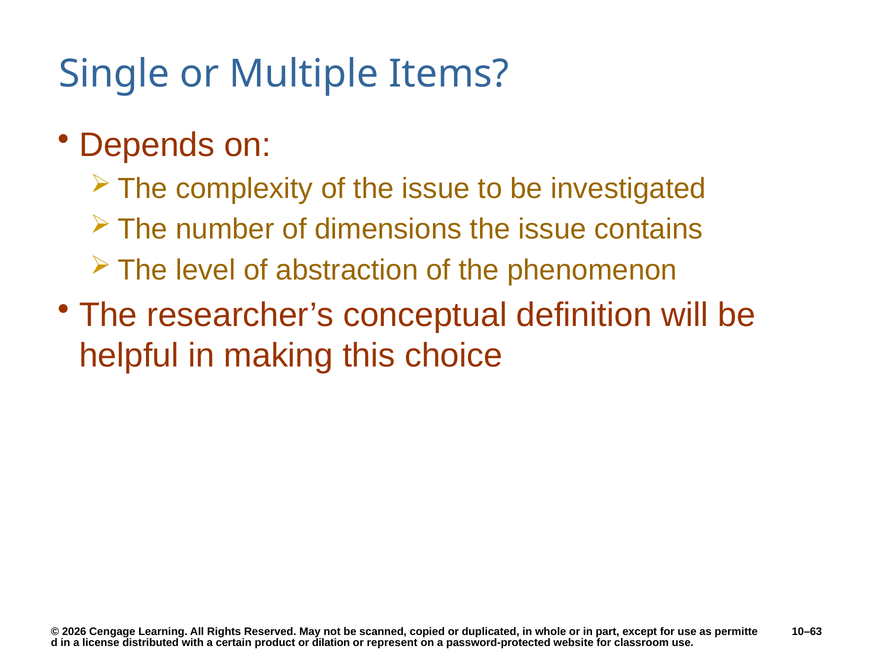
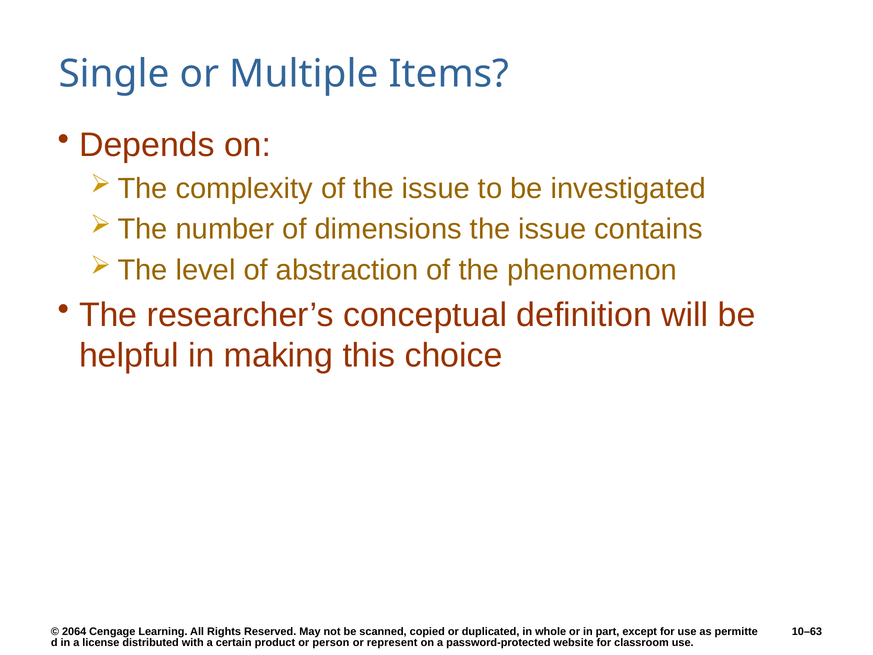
2026: 2026 -> 2064
dilation: dilation -> person
